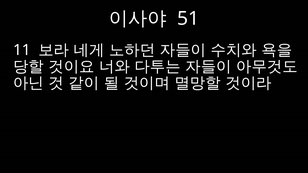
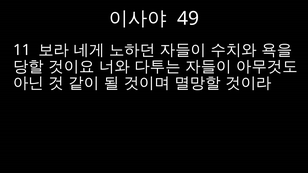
51: 51 -> 49
